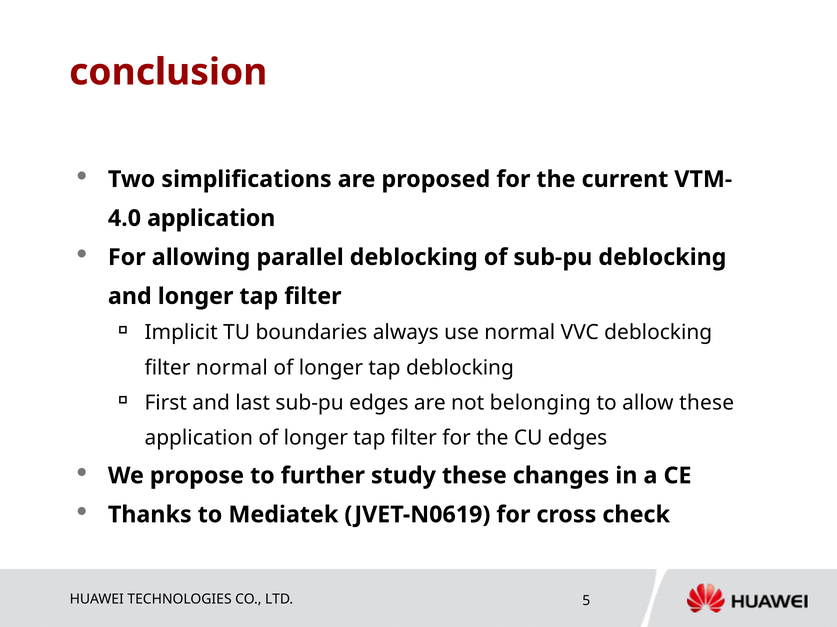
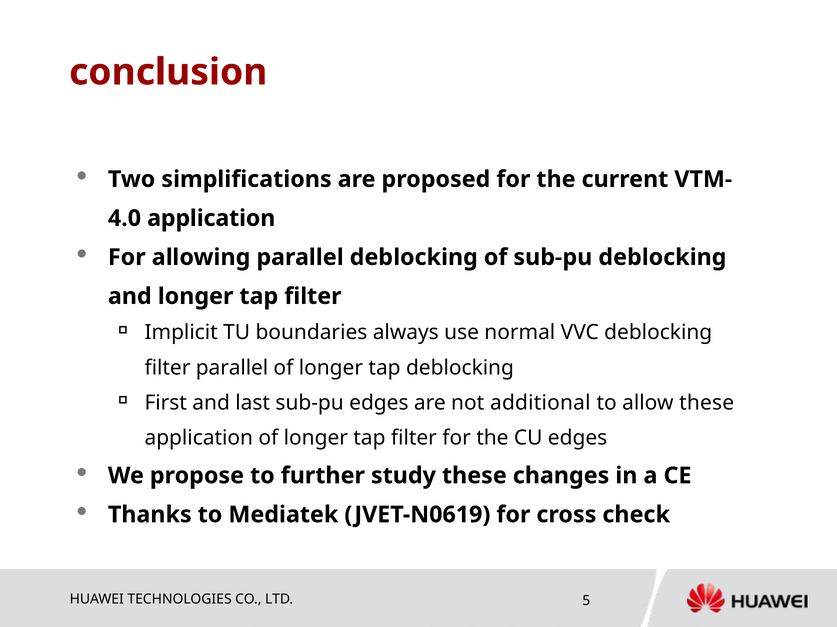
filter normal: normal -> parallel
belonging: belonging -> additional
